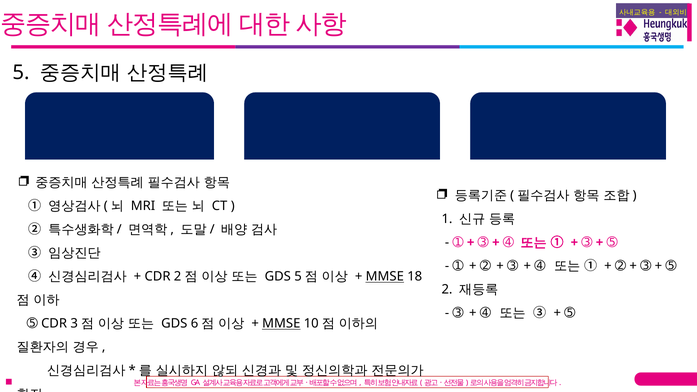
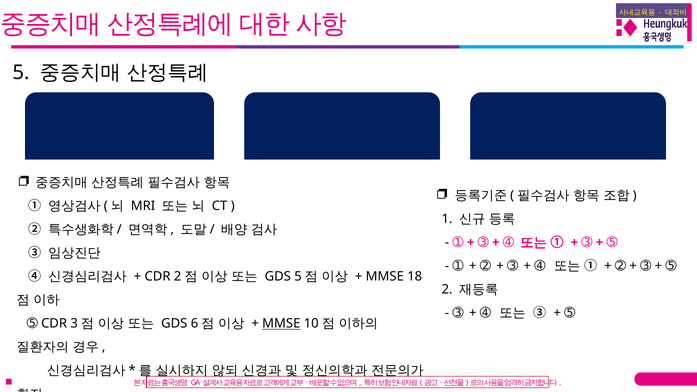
MMSE at (385, 277) underline: present -> none
